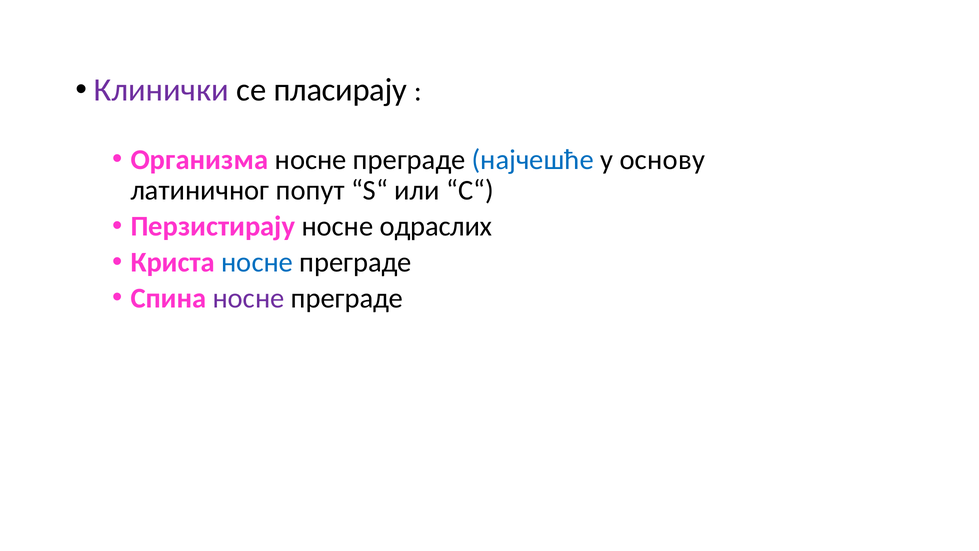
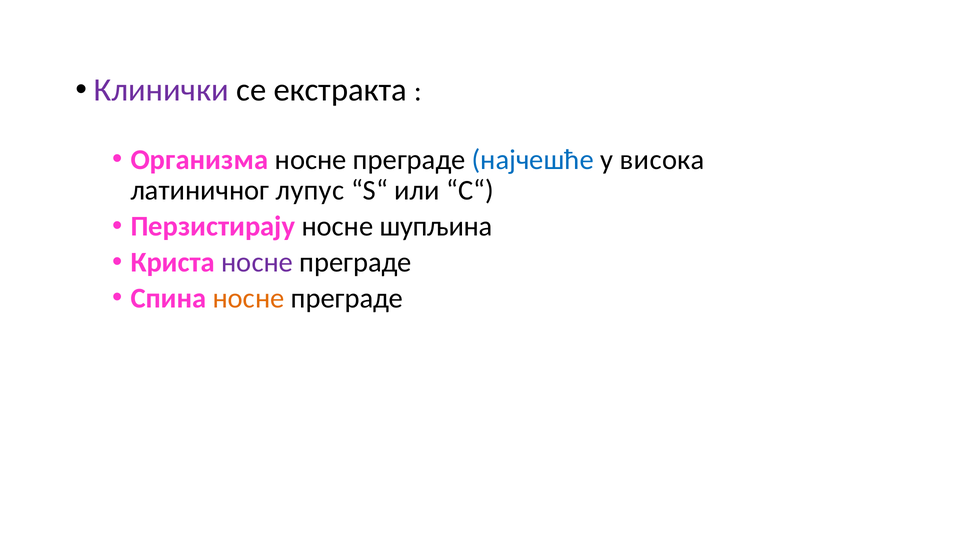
пласирају: пласирају -> екстракта
основу: основу -> висока
попут: попут -> лупус
одраслих: одраслих -> шупљина
носне at (257, 262) colour: blue -> purple
носне at (249, 298) colour: purple -> orange
